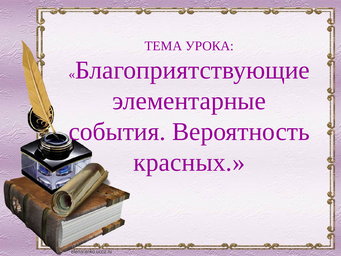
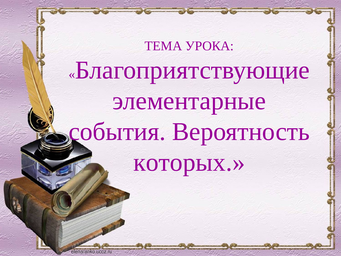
красных: красных -> которых
